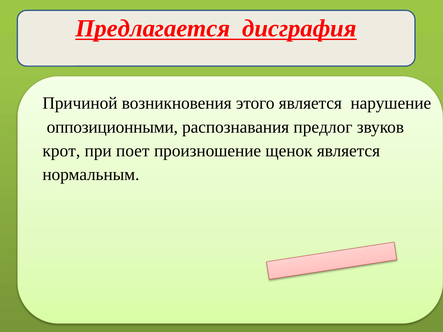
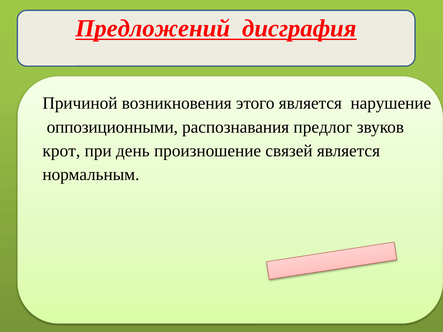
Предлагается: Предлагается -> Предложений
поет: поет -> день
щенок: щенок -> связей
